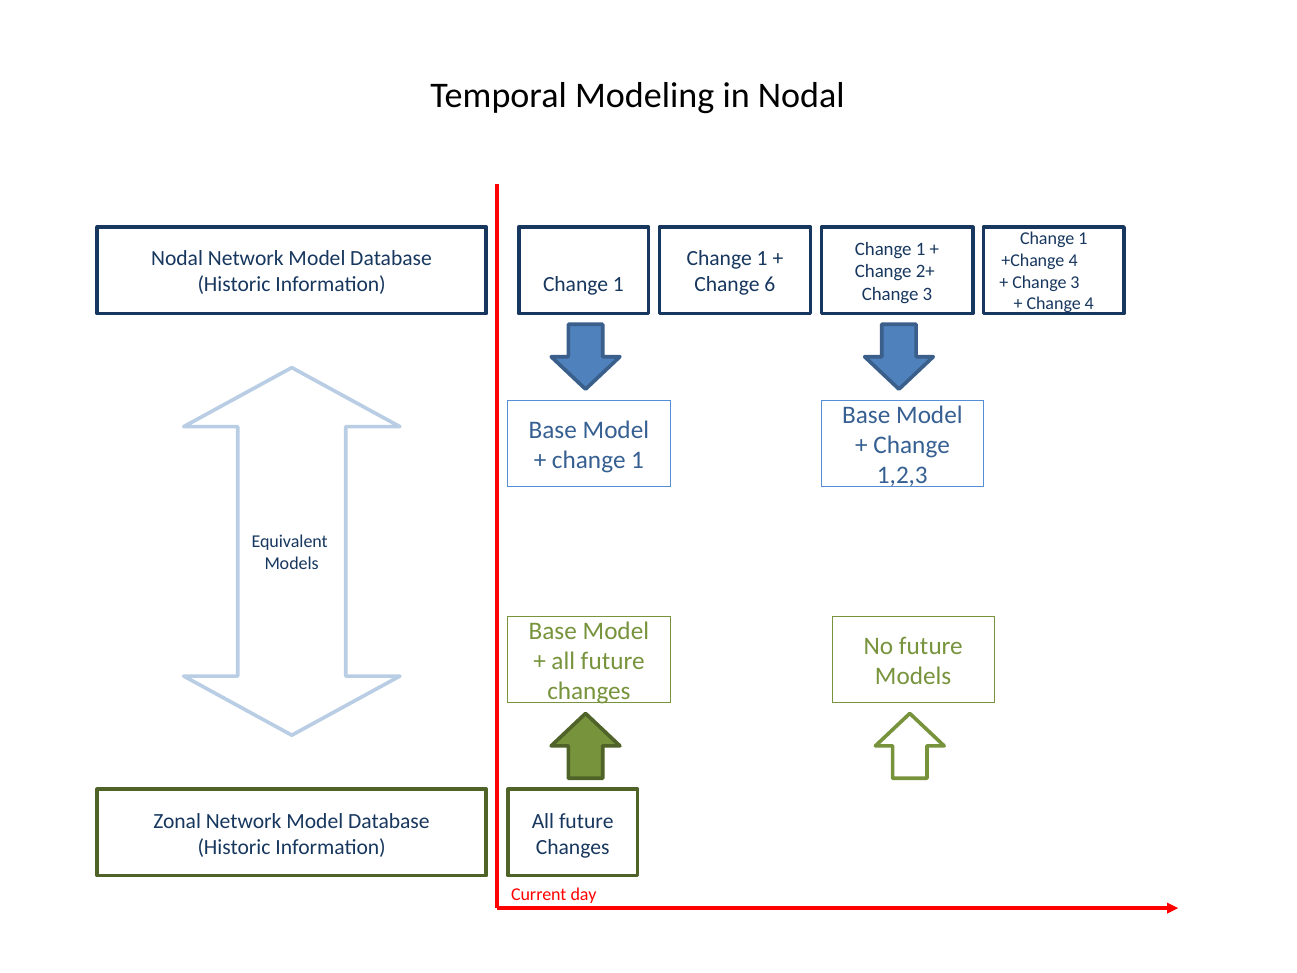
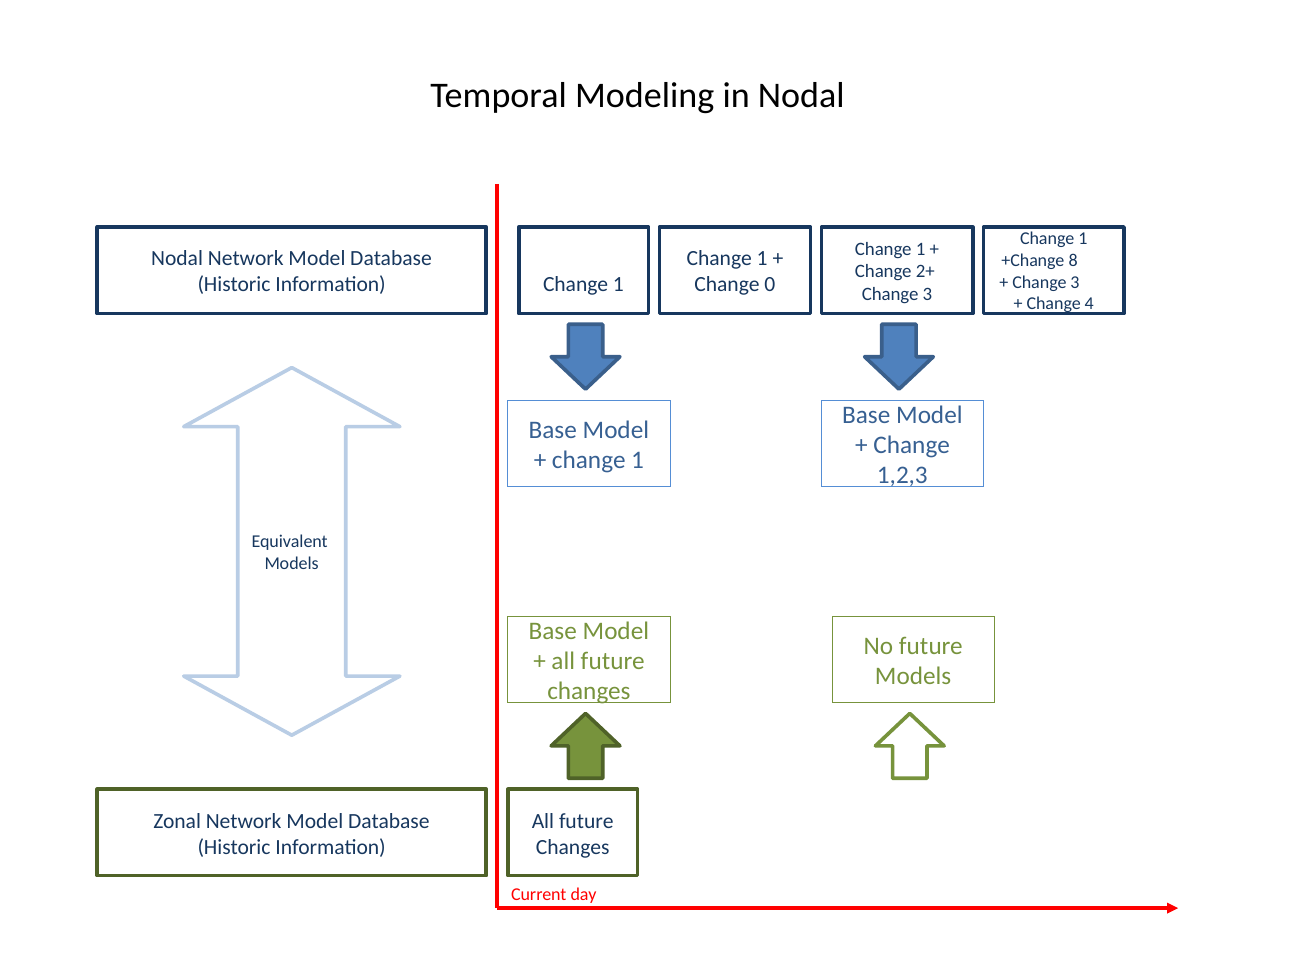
+Change 4: 4 -> 8
6: 6 -> 0
